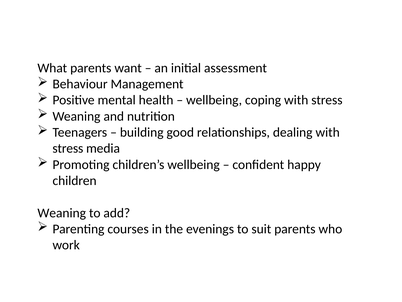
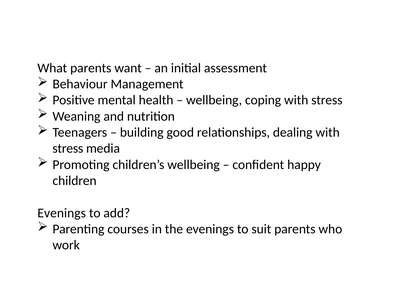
Weaning at (62, 213): Weaning -> Evenings
